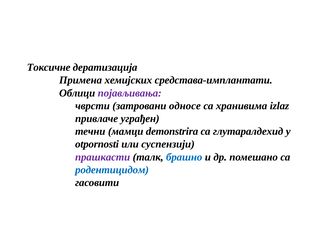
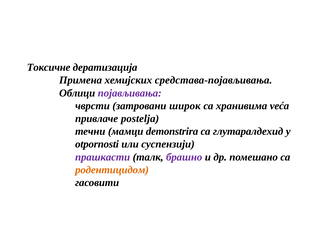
средстава-имплантати: средстава-имплантати -> средстава-појављивања
односе: односе -> широк
izlaz: izlaz -> veća
уграђен: уграђен -> postelja
брашно colour: blue -> purple
родентицидом colour: blue -> orange
